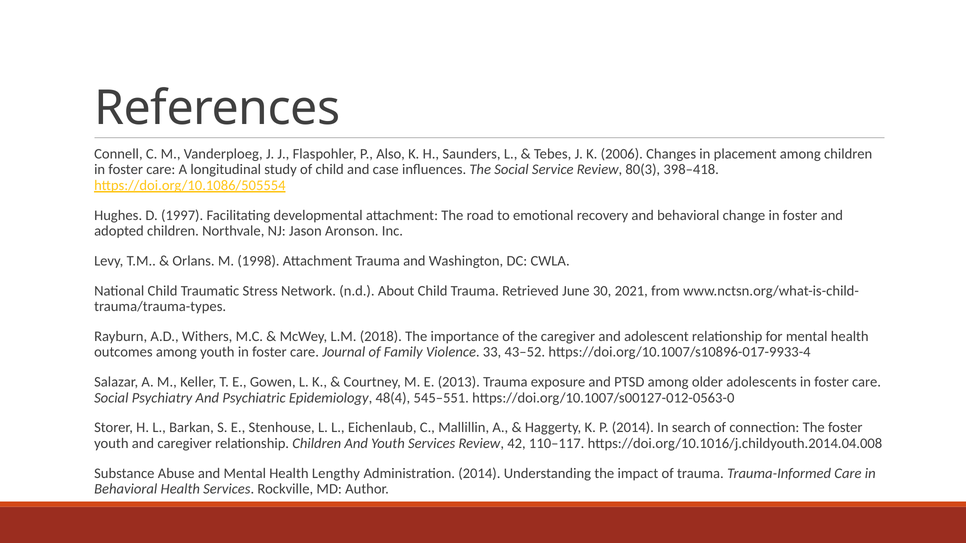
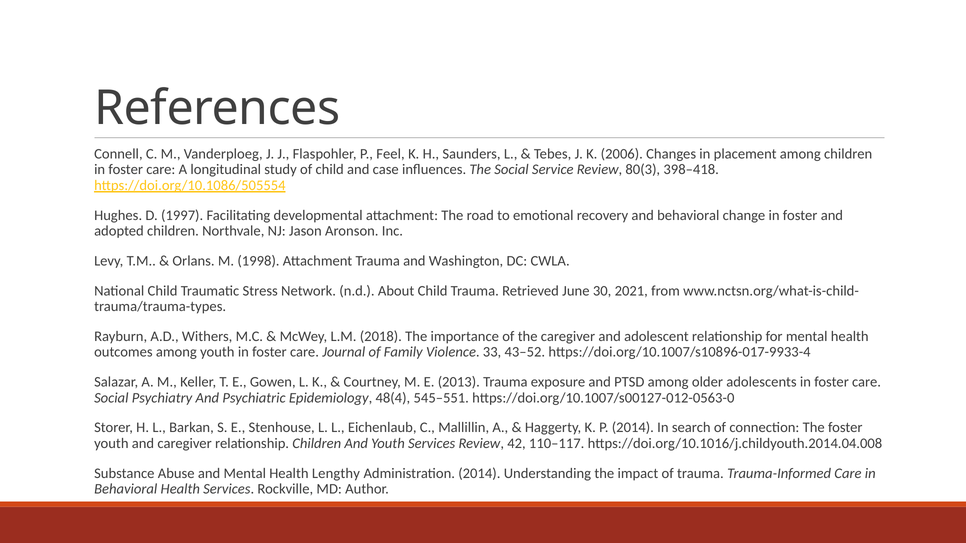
Also: Also -> Feel
